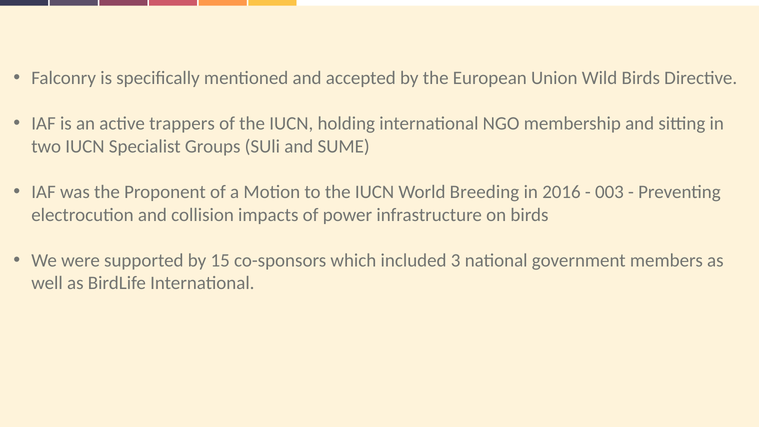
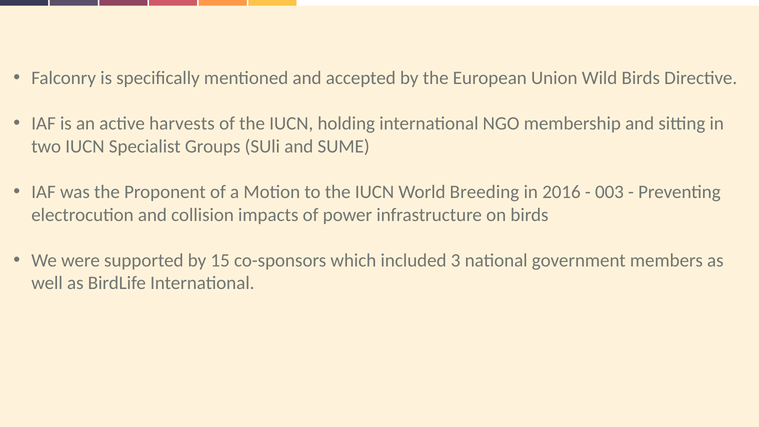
trappers: trappers -> harvests
